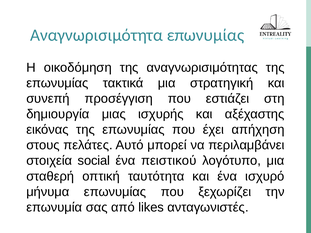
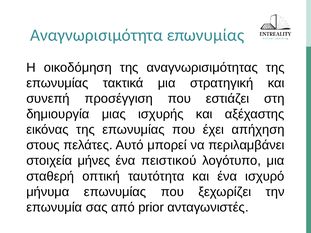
social: social -> μήνες
likes: likes -> prior
